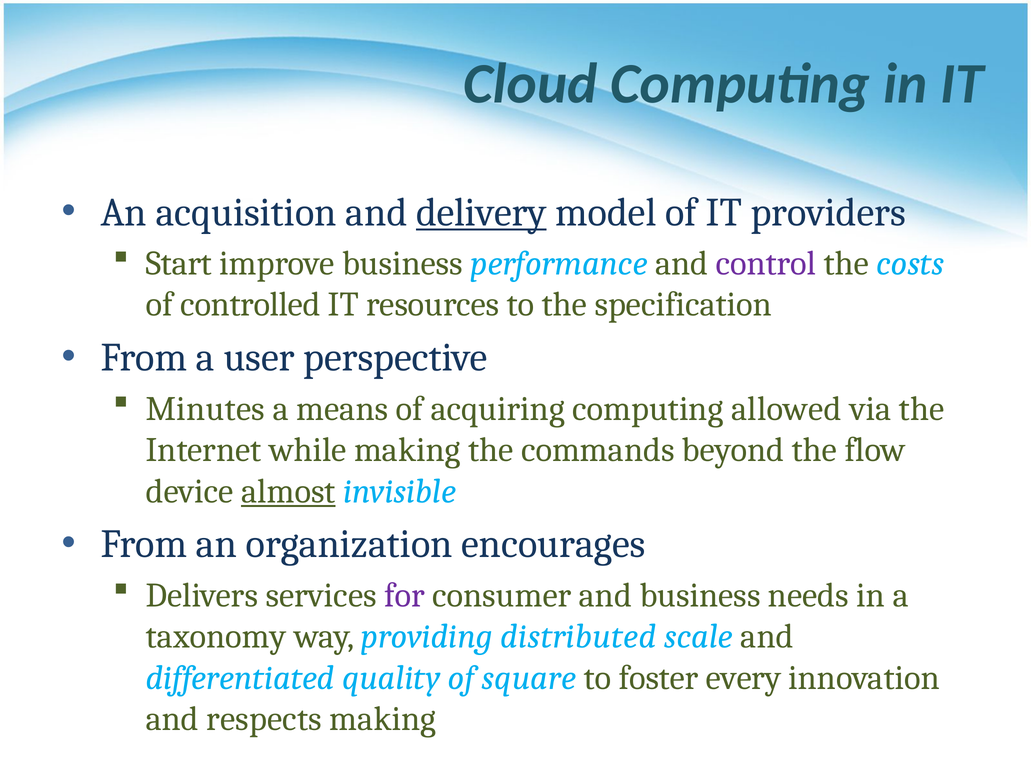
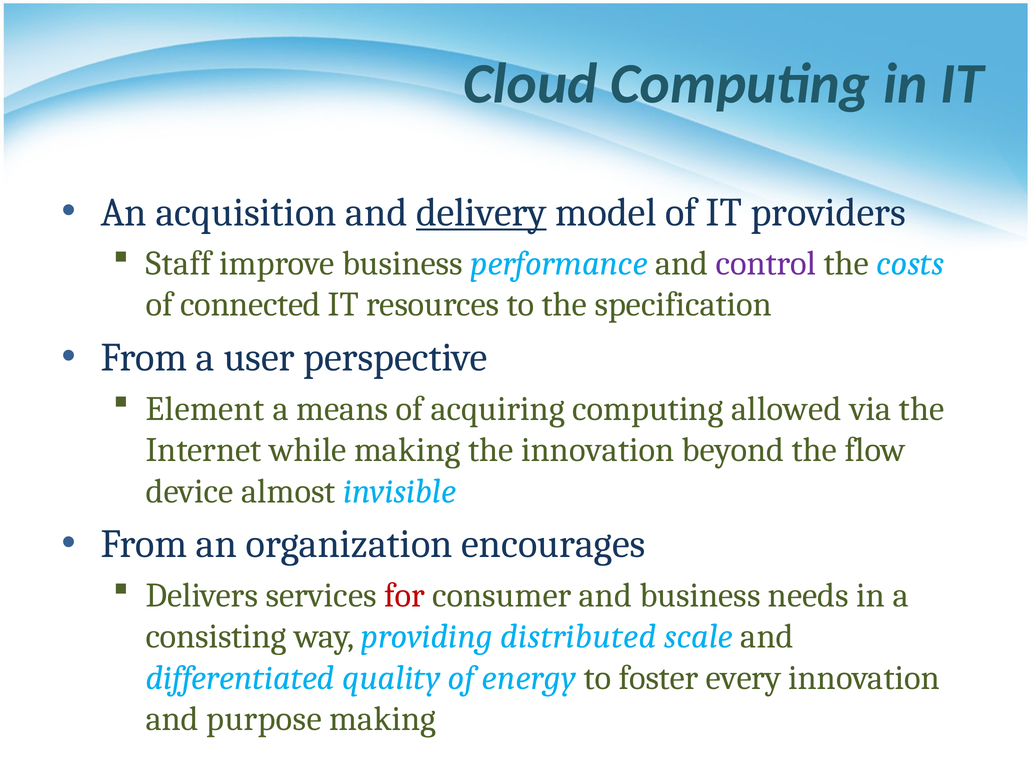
Start: Start -> Staff
controlled: controlled -> connected
Minutes: Minutes -> Element
the commands: commands -> innovation
almost underline: present -> none
for colour: purple -> red
taxonomy: taxonomy -> consisting
square: square -> energy
respects: respects -> purpose
